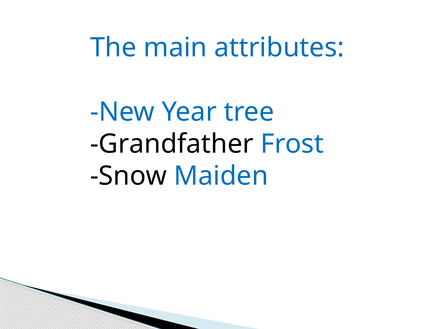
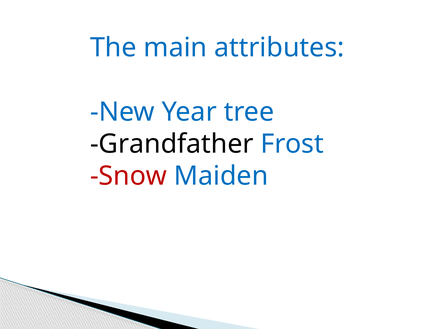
Snow colour: black -> red
